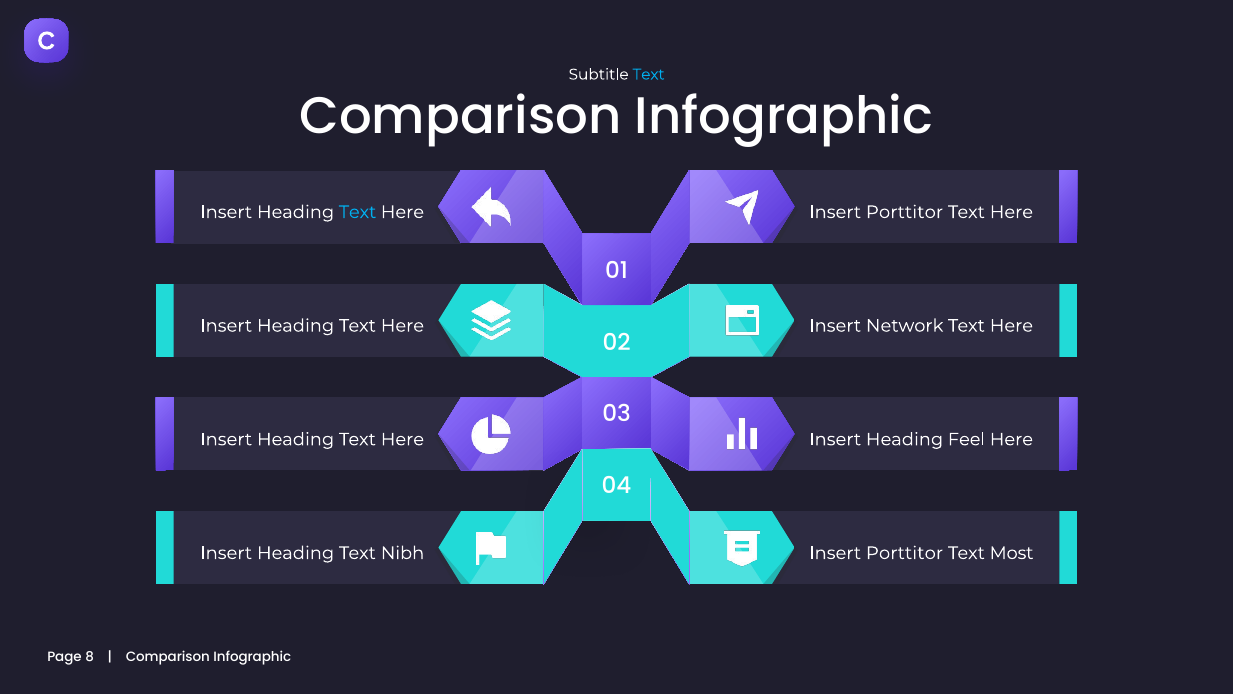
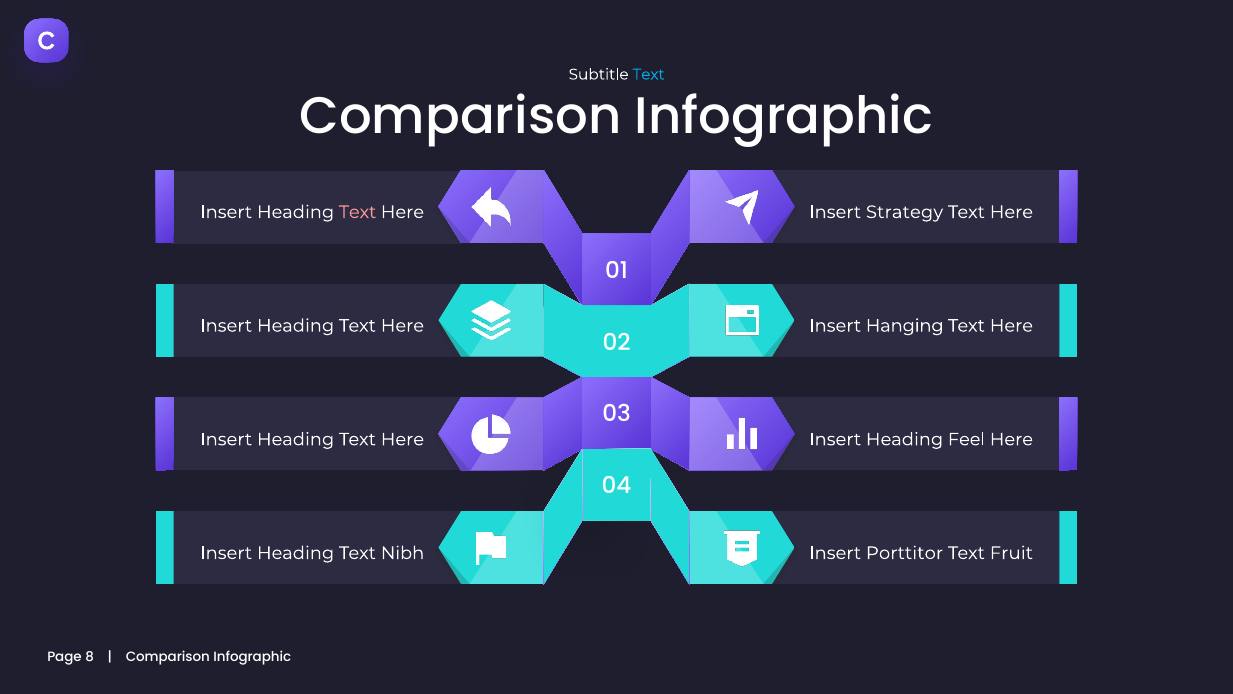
Text at (358, 212) colour: light blue -> pink
Porttitor at (905, 212): Porttitor -> Strategy
Network: Network -> Hanging
Most: Most -> Fruit
